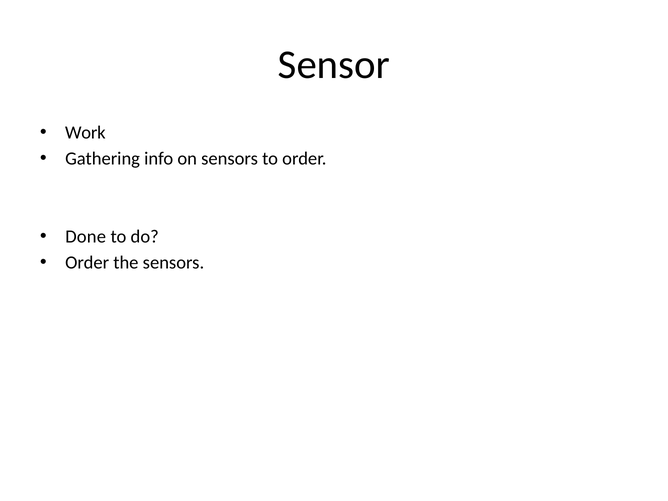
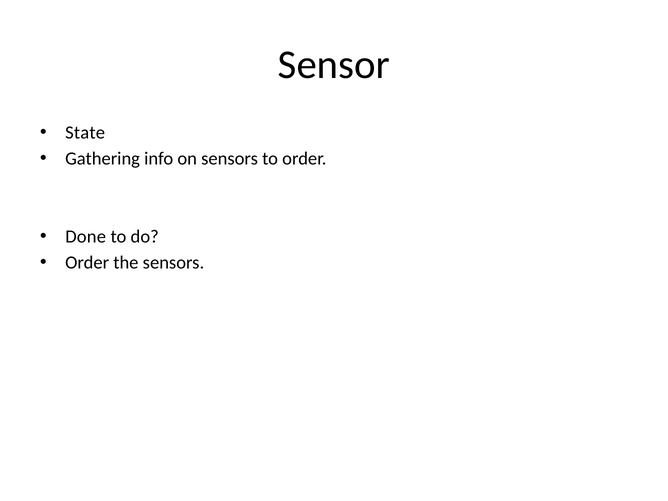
Work: Work -> State
